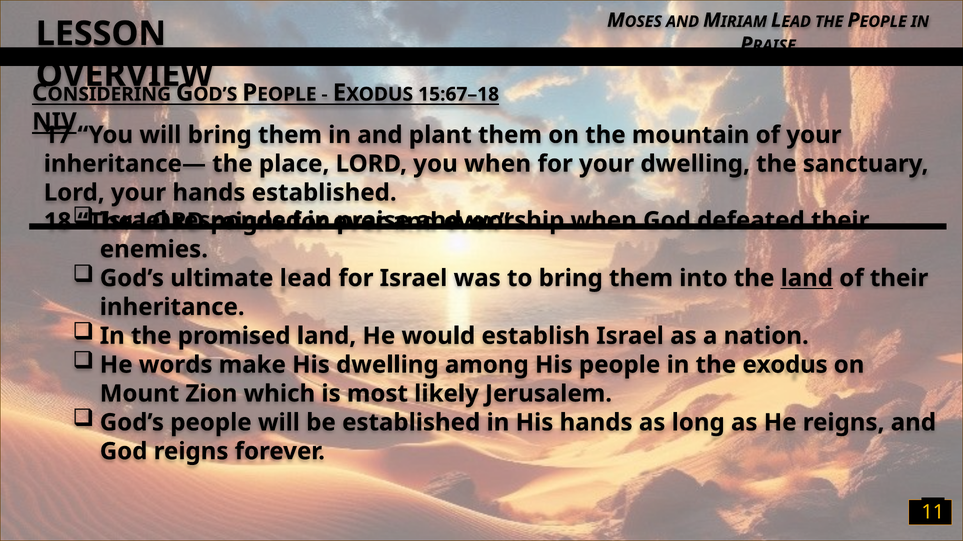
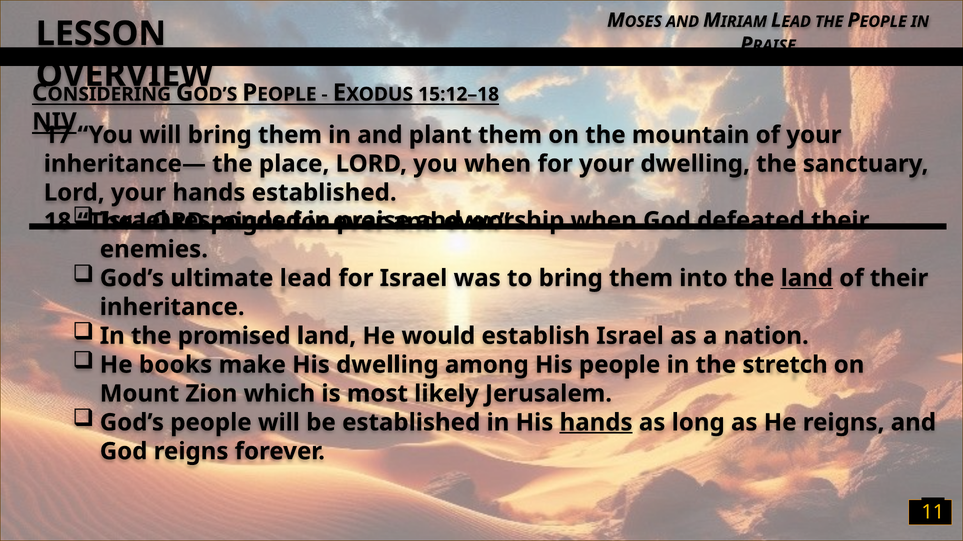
15:67–18: 15:67–18 -> 15:12–18
words: words -> books
exodus: exodus -> stretch
hands at (596, 423) underline: none -> present
